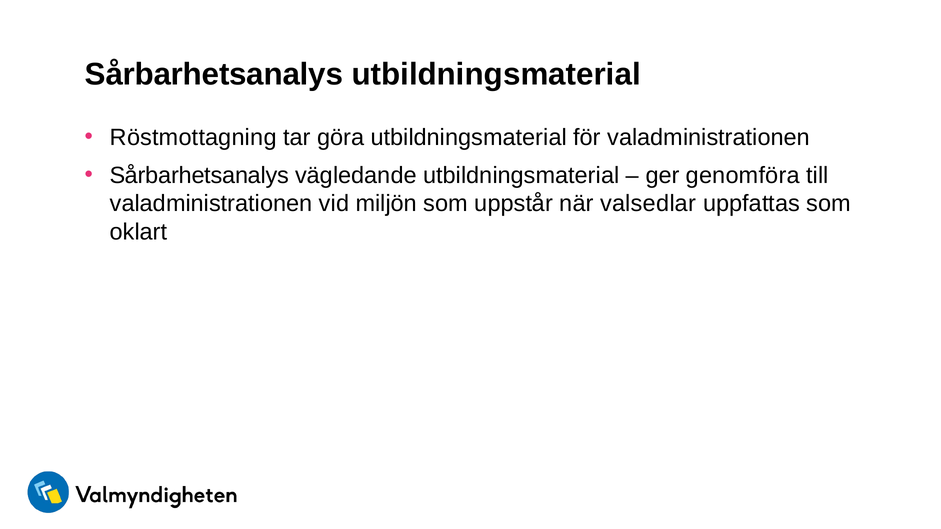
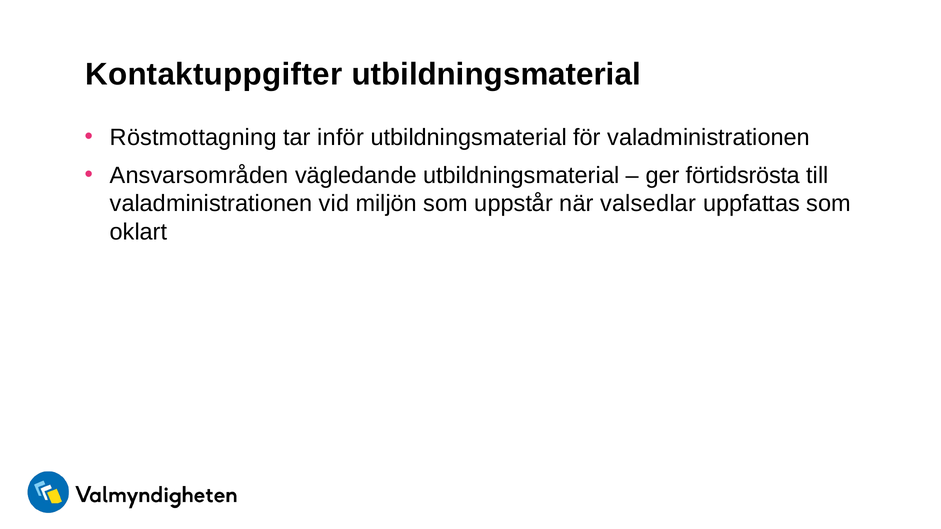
Sårbarhetsanalys at (214, 74): Sårbarhetsanalys -> Kontaktuppgifter
göra: göra -> inför
Sårbarhetsanalys at (199, 175): Sårbarhetsanalys -> Ansvarsområden
genomföra: genomföra -> förtidsrösta
